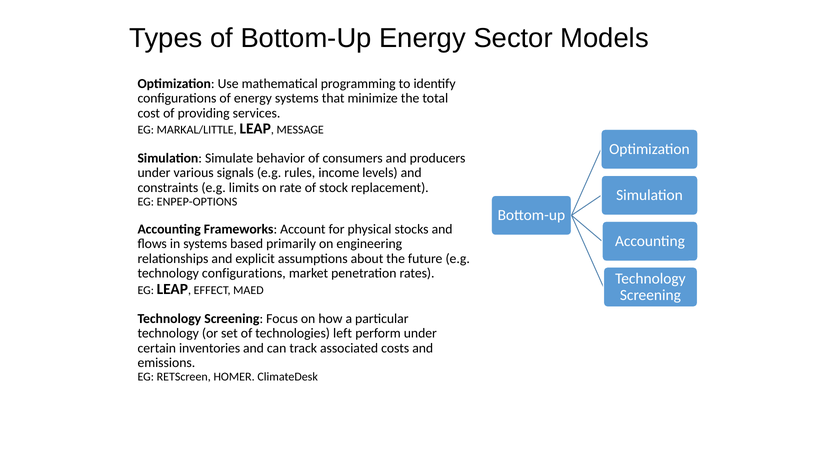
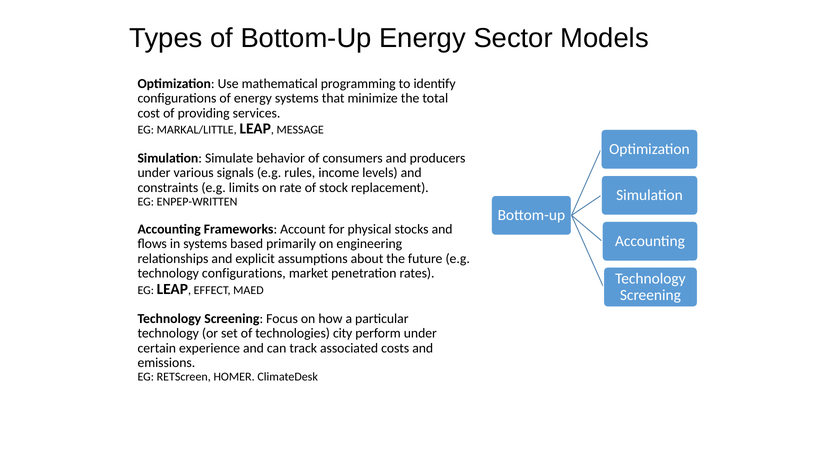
ENPEP-OPTIONS: ENPEP-OPTIONS -> ENPEP-WRITTEN
left: left -> city
inventories: inventories -> experience
